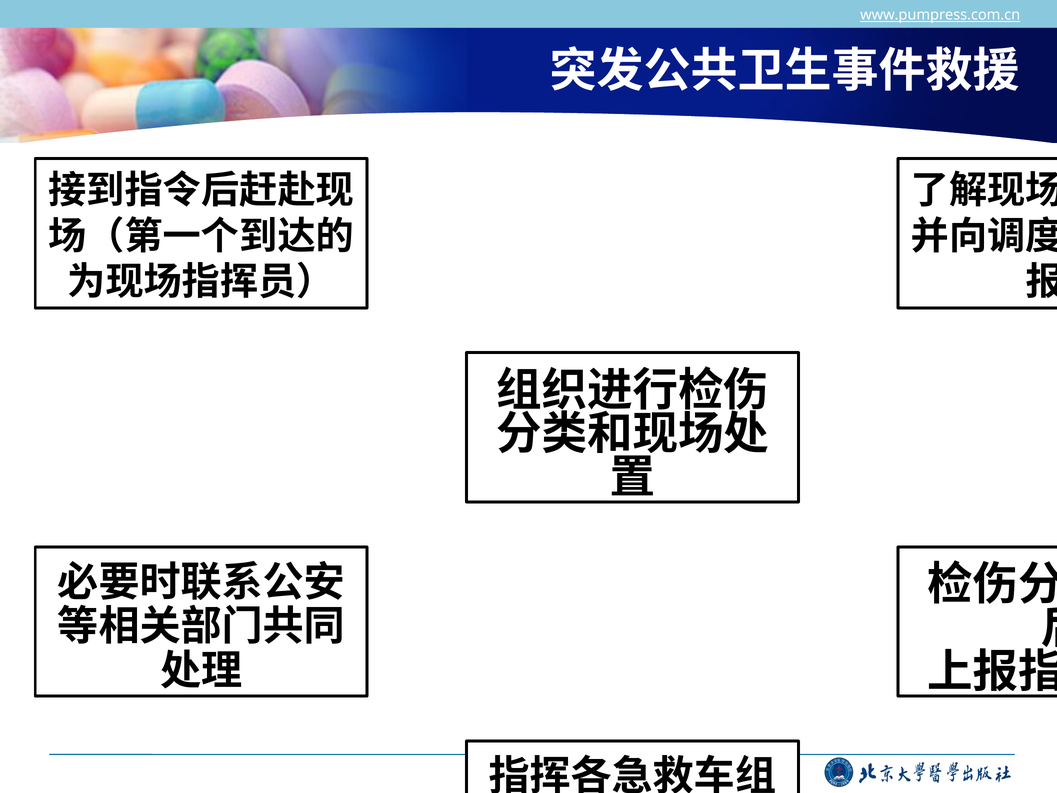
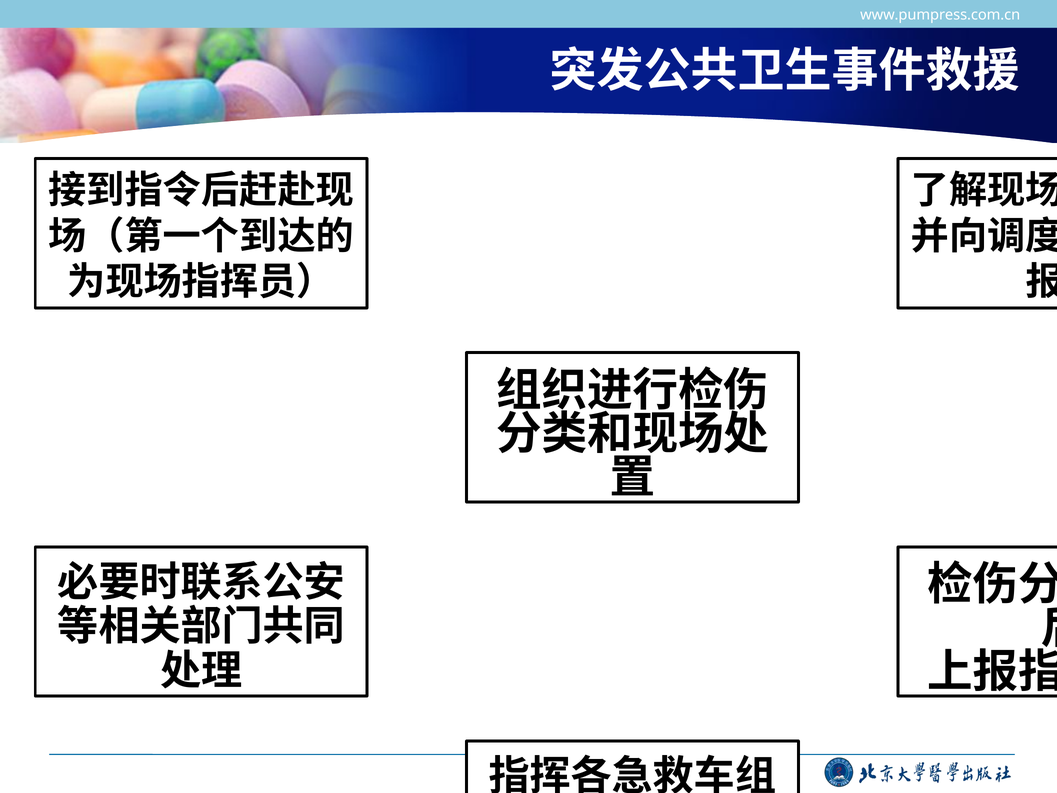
www.pumpress.com.cn underline: present -> none
